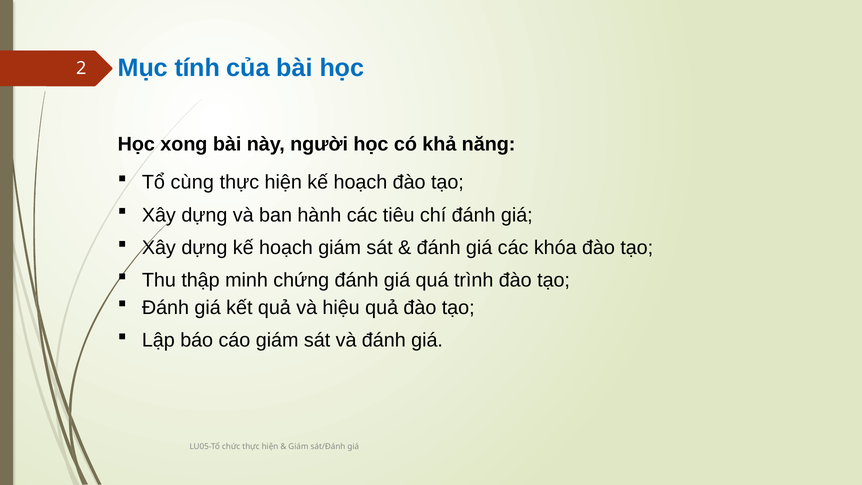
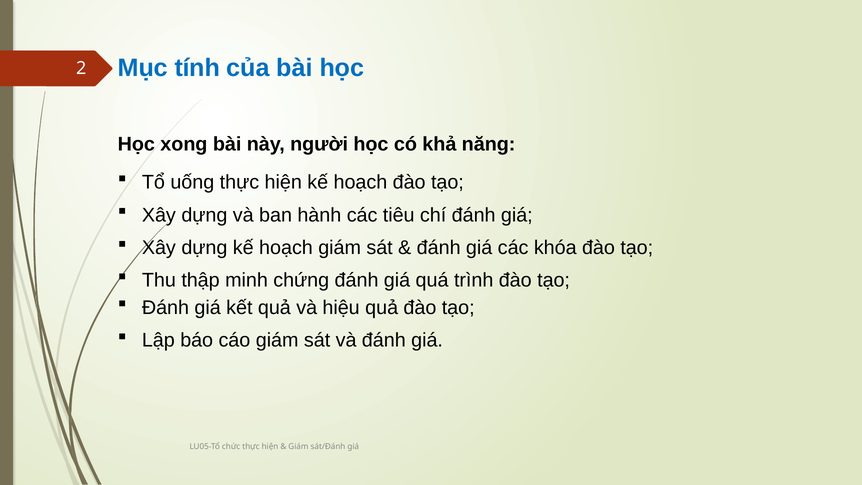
cùng: cùng -> uống
